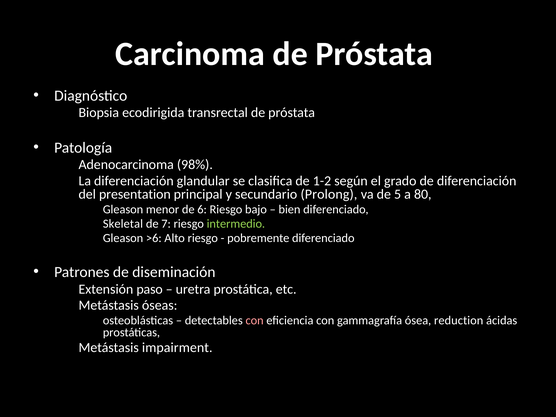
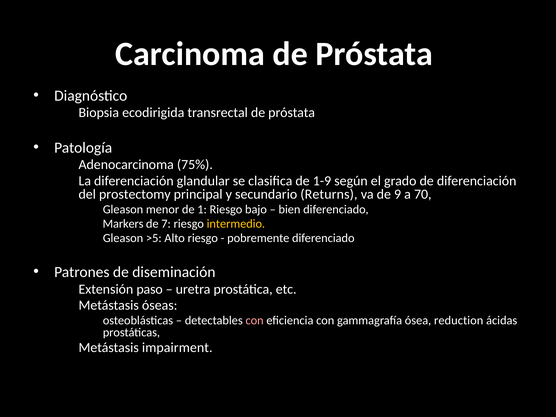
98%: 98% -> 75%
1-2: 1-2 -> 1-9
presentation: presentation -> prostectomy
Prolong: Prolong -> Returns
5: 5 -> 9
80: 80 -> 70
6: 6 -> 1
Skeletal: Skeletal -> Markers
intermedio colour: light green -> yellow
>6: >6 -> >5
